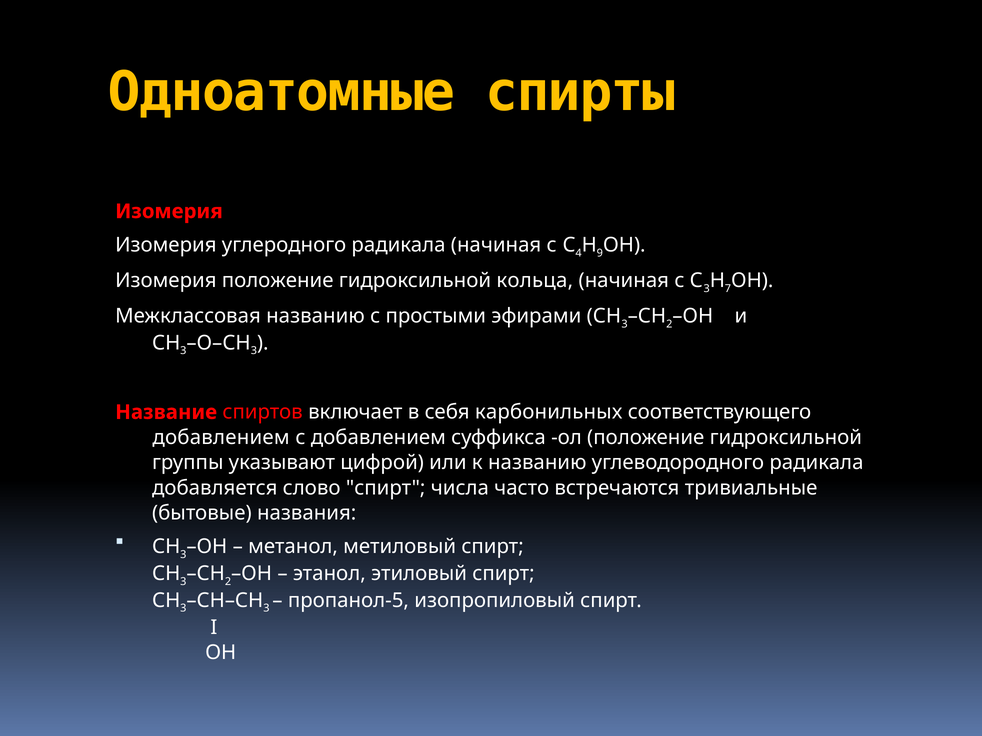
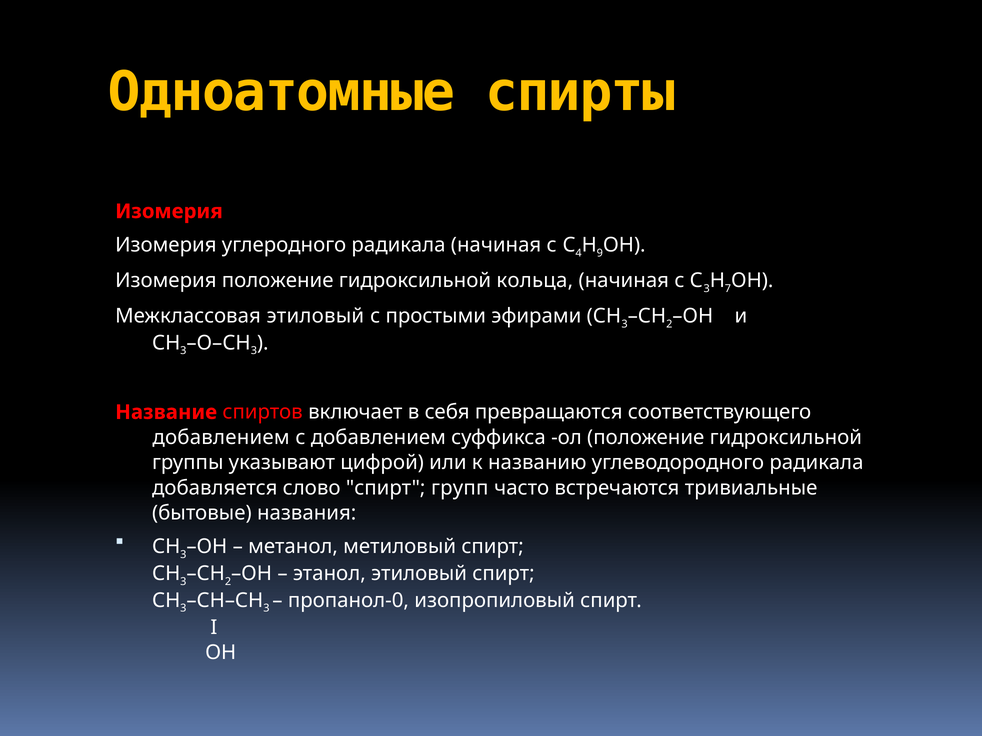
Межклассовая названию: названию -> этиловый
карбонильных: карбонильных -> превращаются
числа: числа -> групп
пропанол-5: пропанол-5 -> пропанол-0
